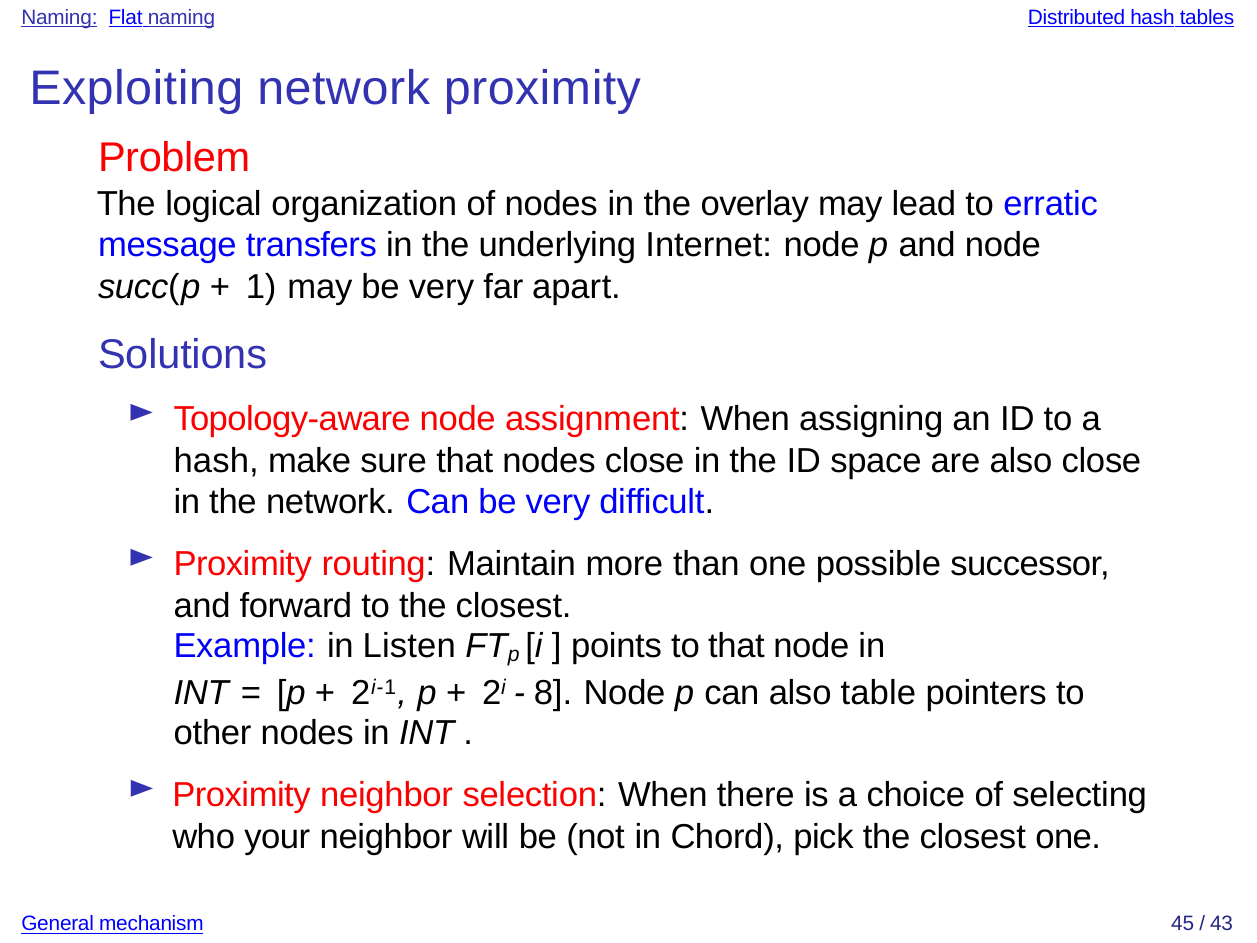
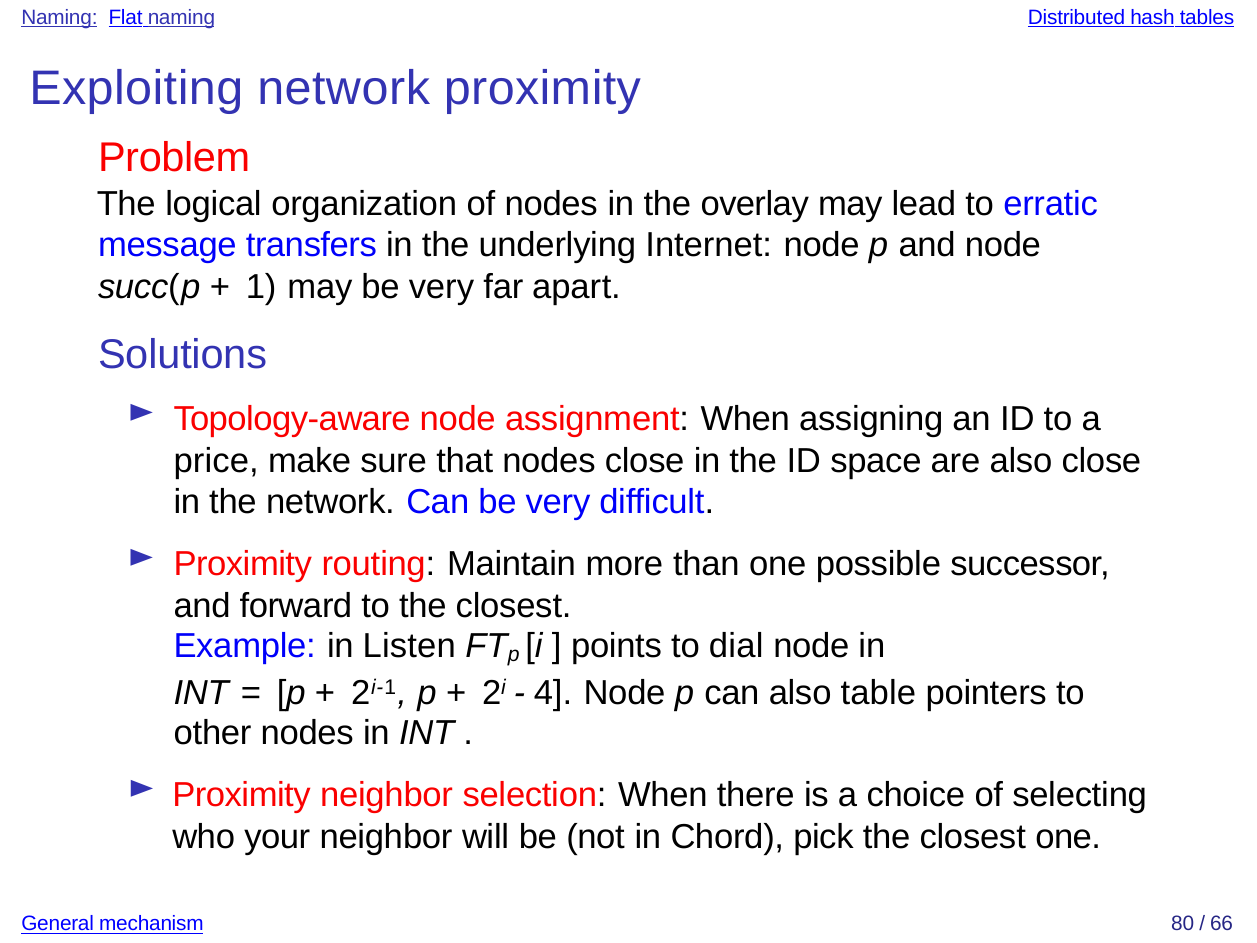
hash at (216, 461): hash -> price
to that: that -> dial
8: 8 -> 4
45: 45 -> 80
43: 43 -> 66
